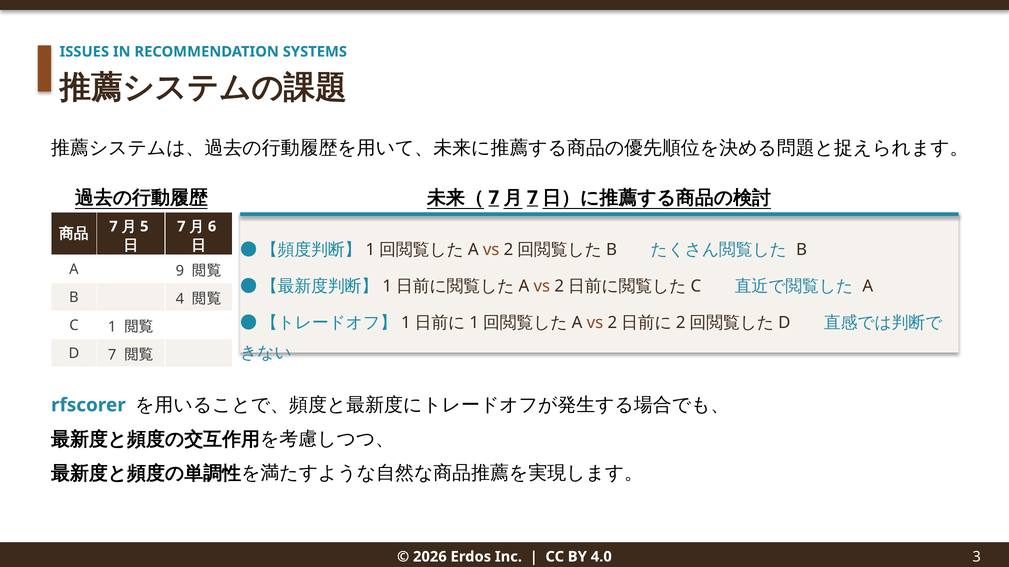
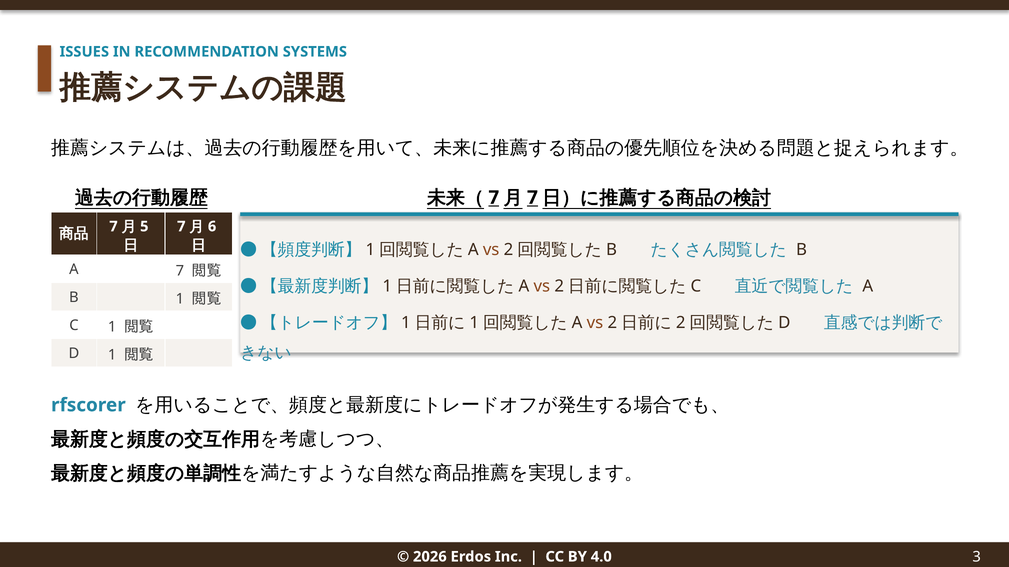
A 9: 9 -> 7
B 4: 4 -> 1
D 7: 7 -> 1
